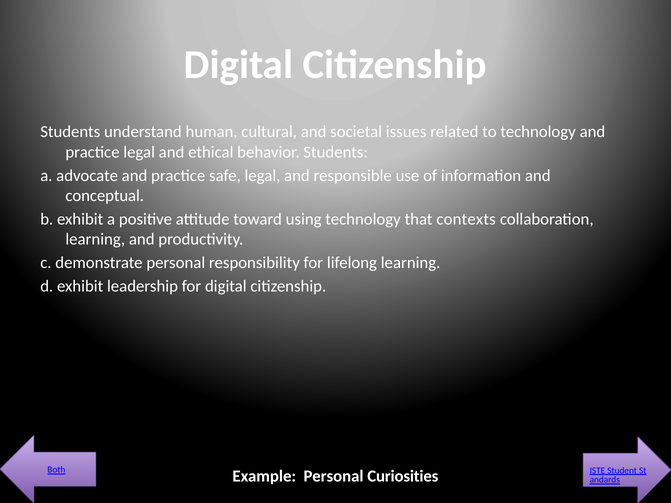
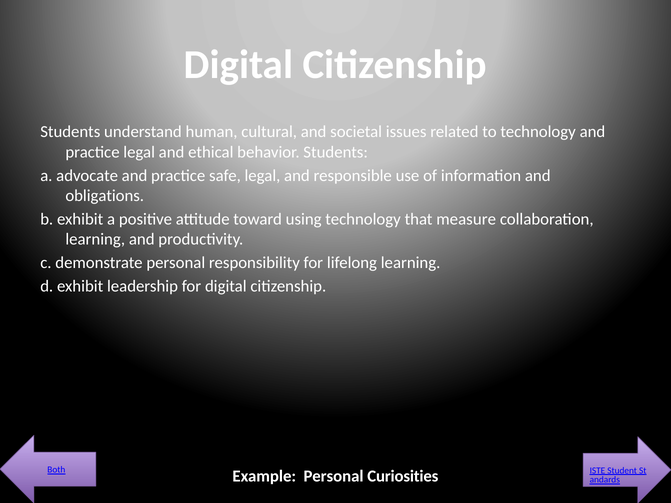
conceptual: conceptual -> obligations
contexts: contexts -> measure
